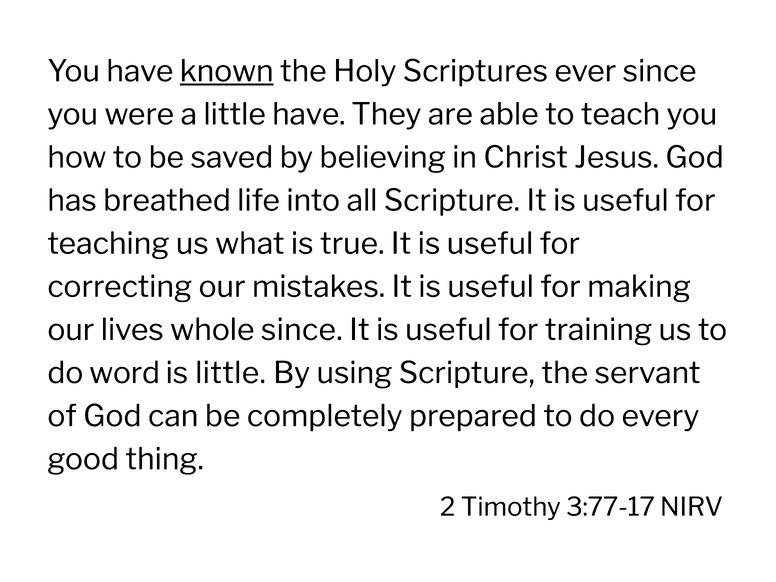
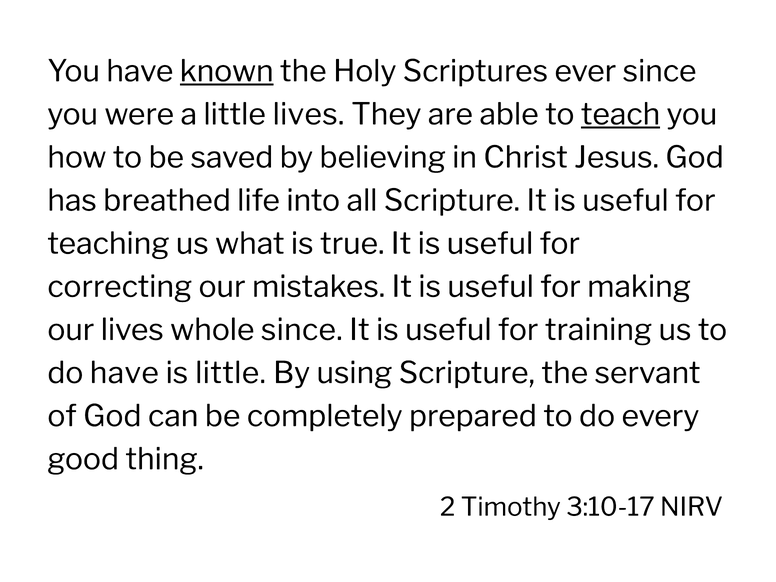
little have: have -> lives
teach underline: none -> present
do word: word -> have
3:77-17: 3:77-17 -> 3:10-17
